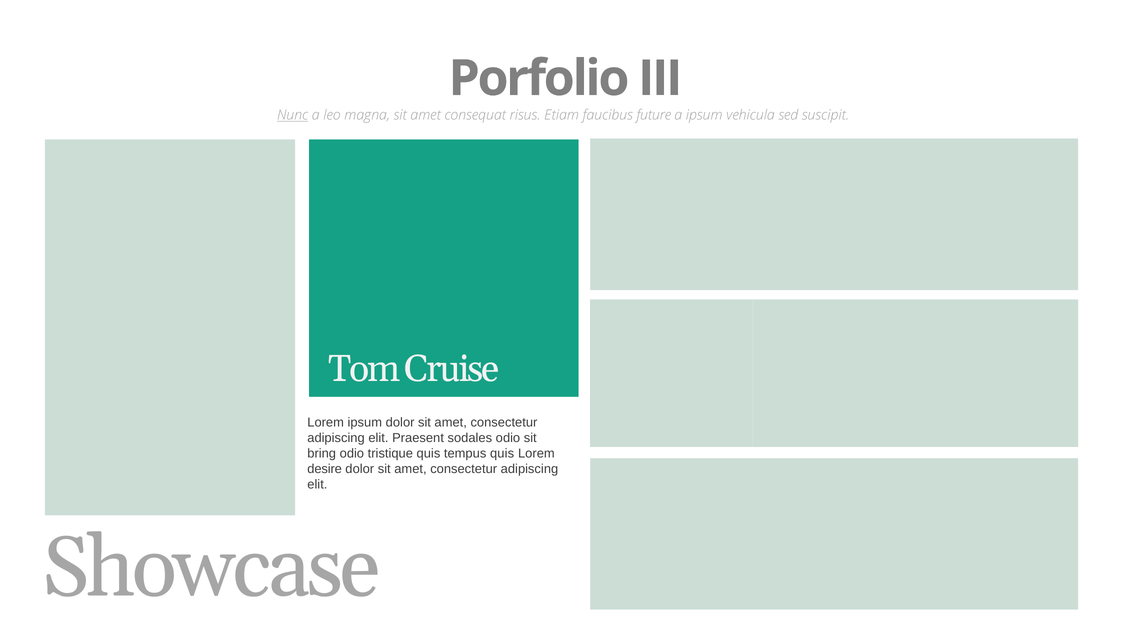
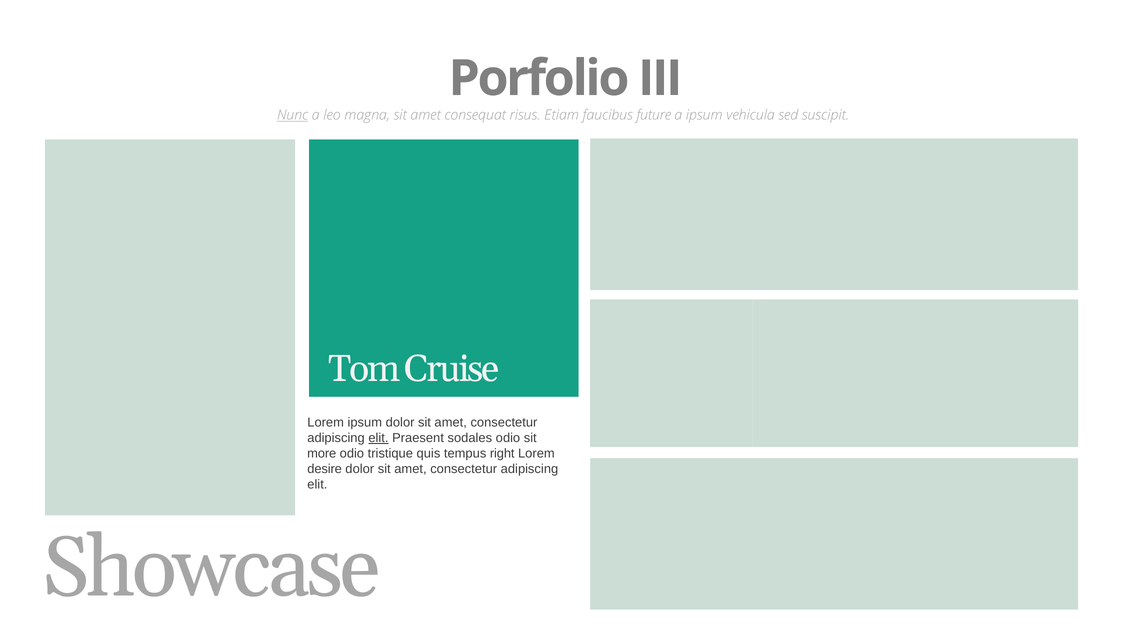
elit at (378, 438) underline: none -> present
bring: bring -> more
tempus quis: quis -> right
